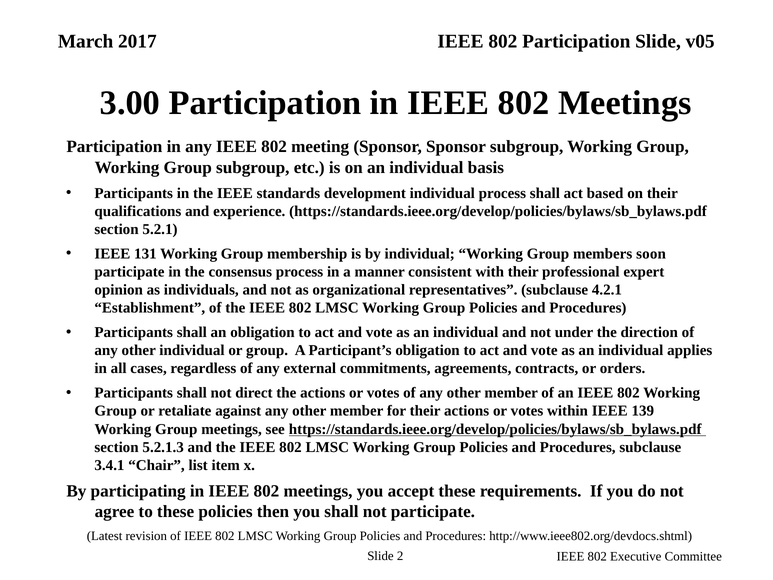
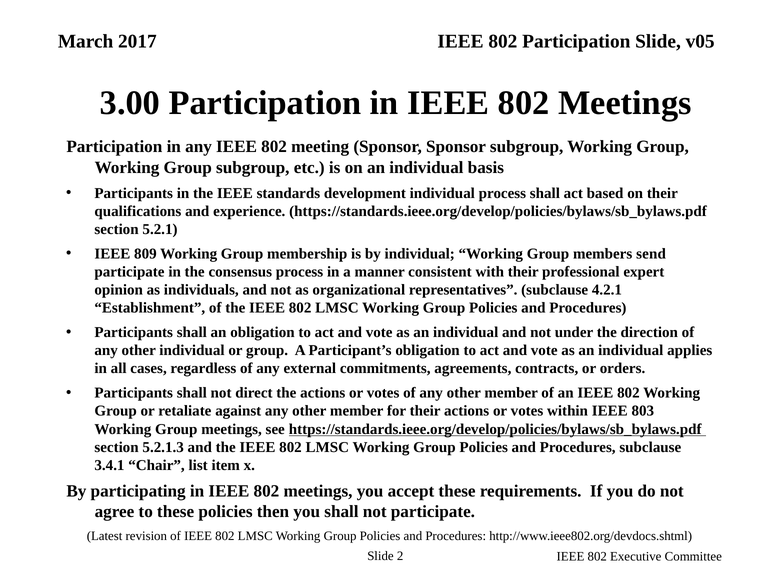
131: 131 -> 809
soon: soon -> send
139: 139 -> 803
